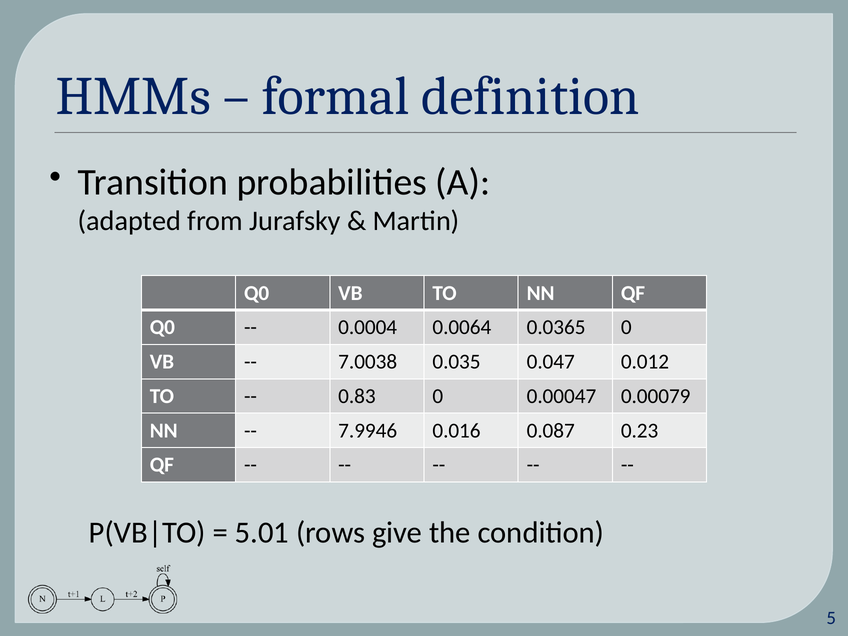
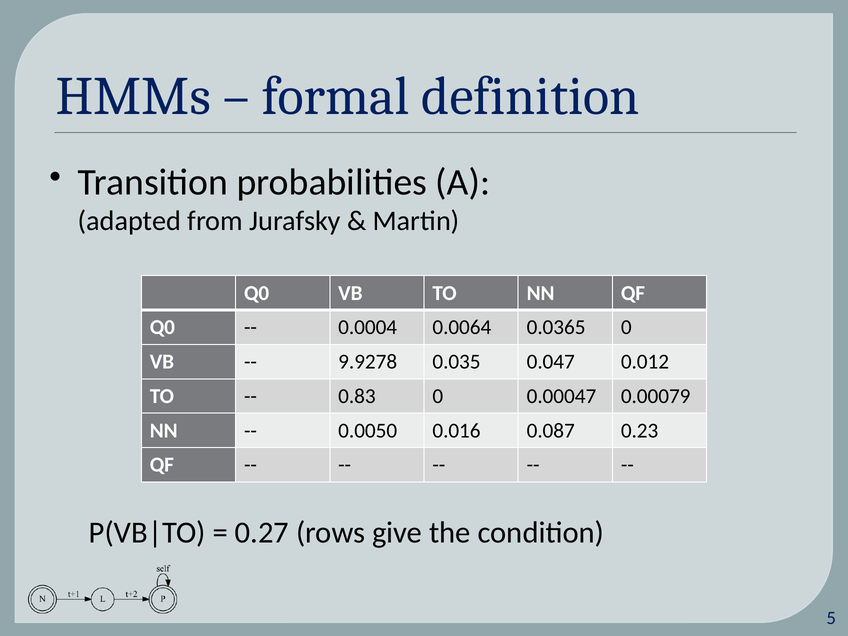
7.0038: 7.0038 -> 9.9278
7.9946: 7.9946 -> 0.0050
5.01: 5.01 -> 0.27
